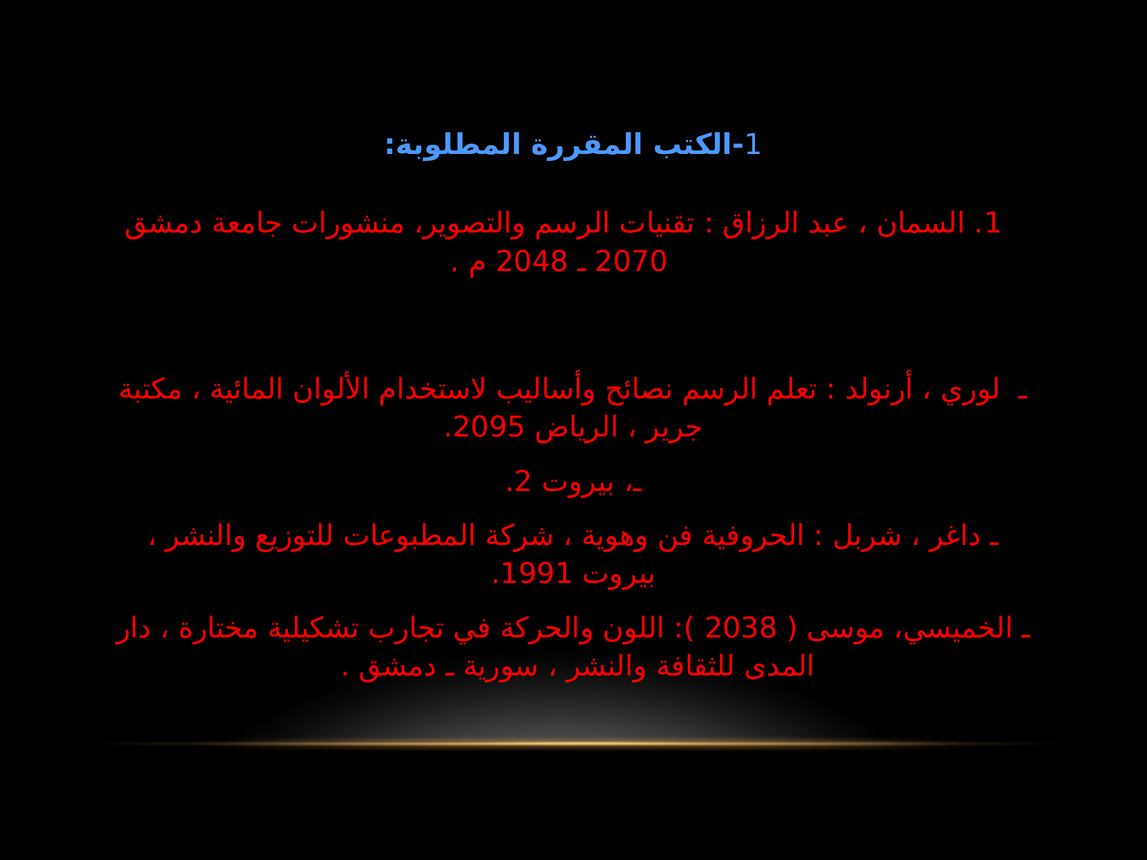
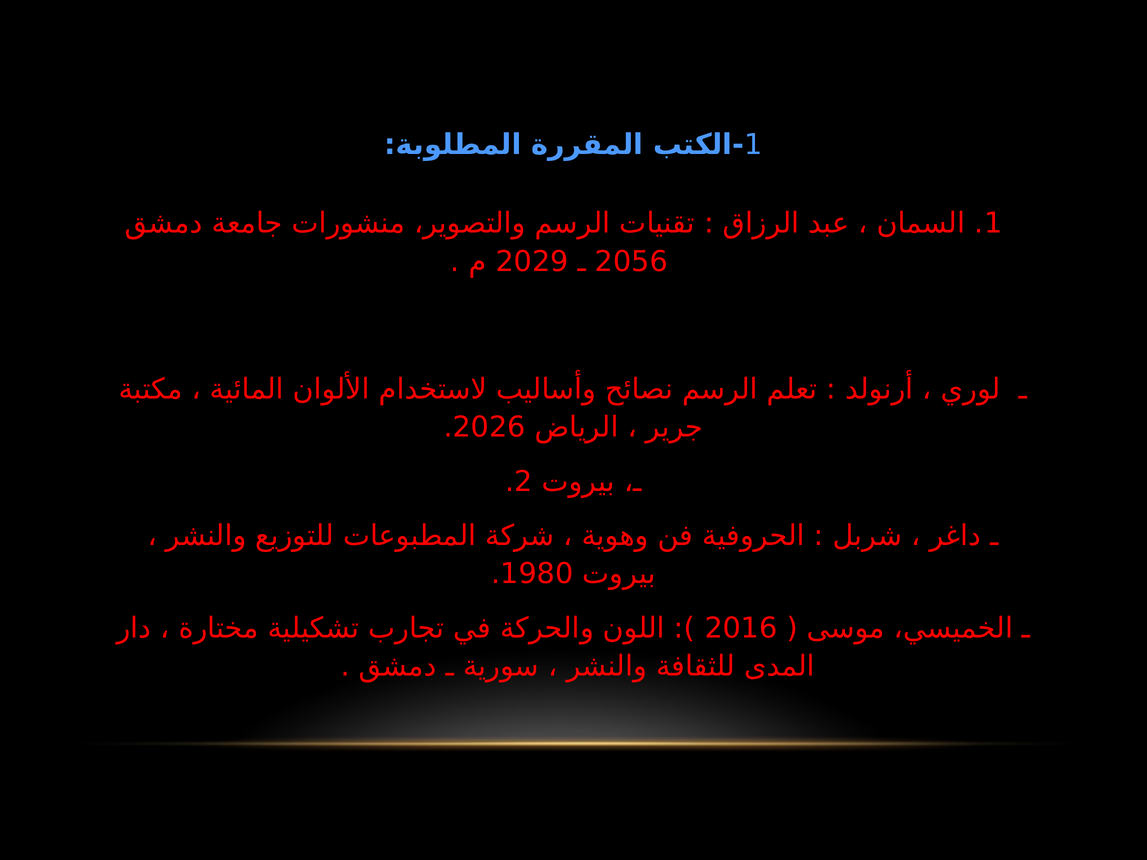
2048: 2048 -> 2029
2070: 2070 -> 2056
2095: 2095 -> 2026
1991: 1991 -> 1980
2038: 2038 -> 2016
